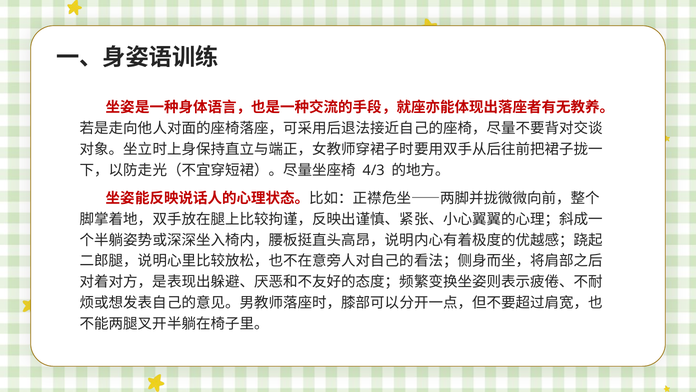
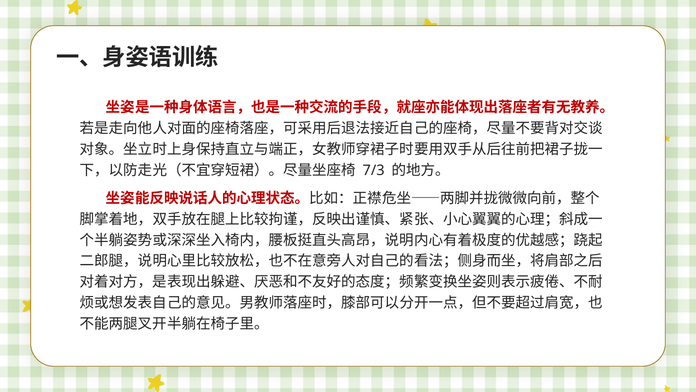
4/3: 4/3 -> 7/3
